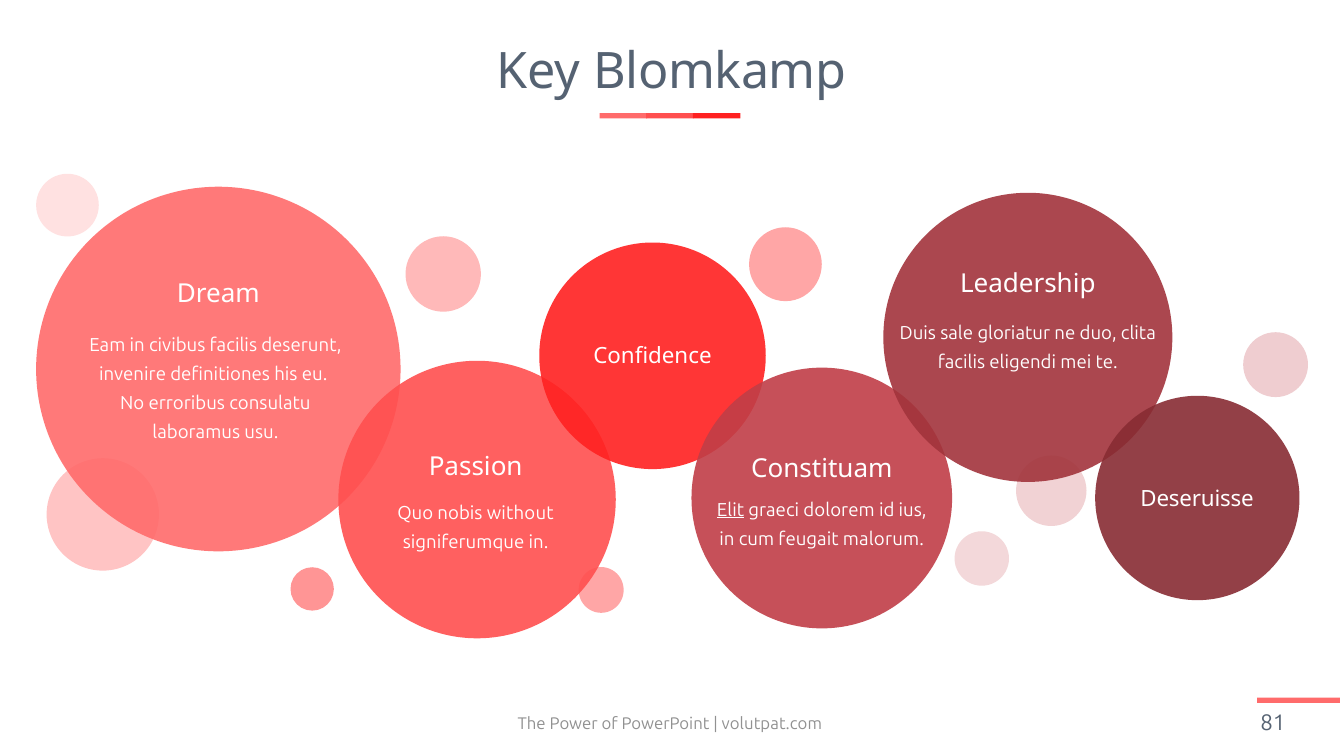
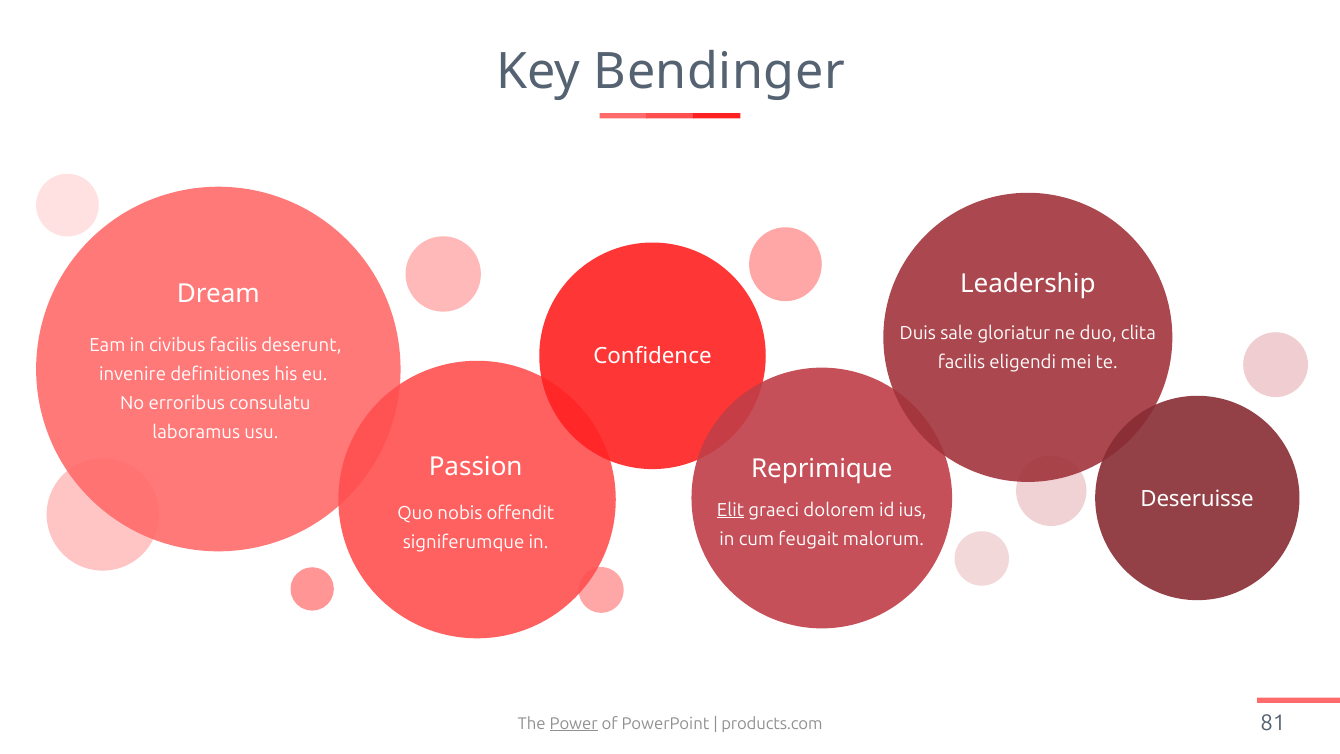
Blomkamp: Blomkamp -> Bendinger
Constituam: Constituam -> Reprimique
without: without -> offendit
Power underline: none -> present
volutpat.com: volutpat.com -> products.com
